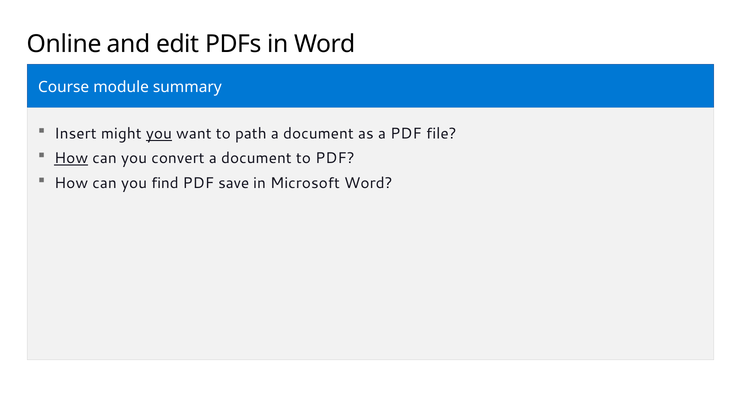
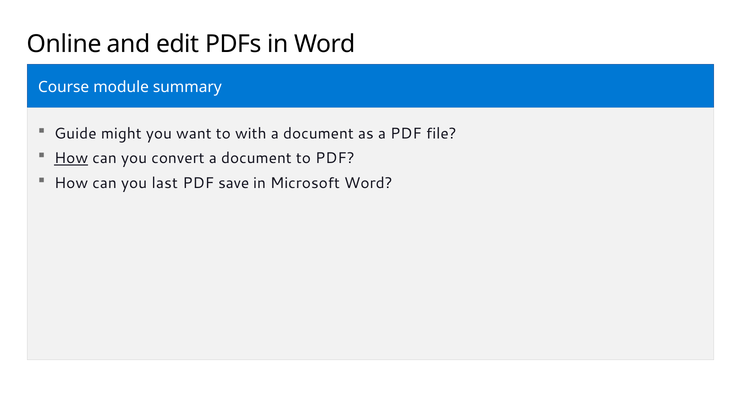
Insert: Insert -> Guide
you at (159, 134) underline: present -> none
path: path -> with
find: find -> last
